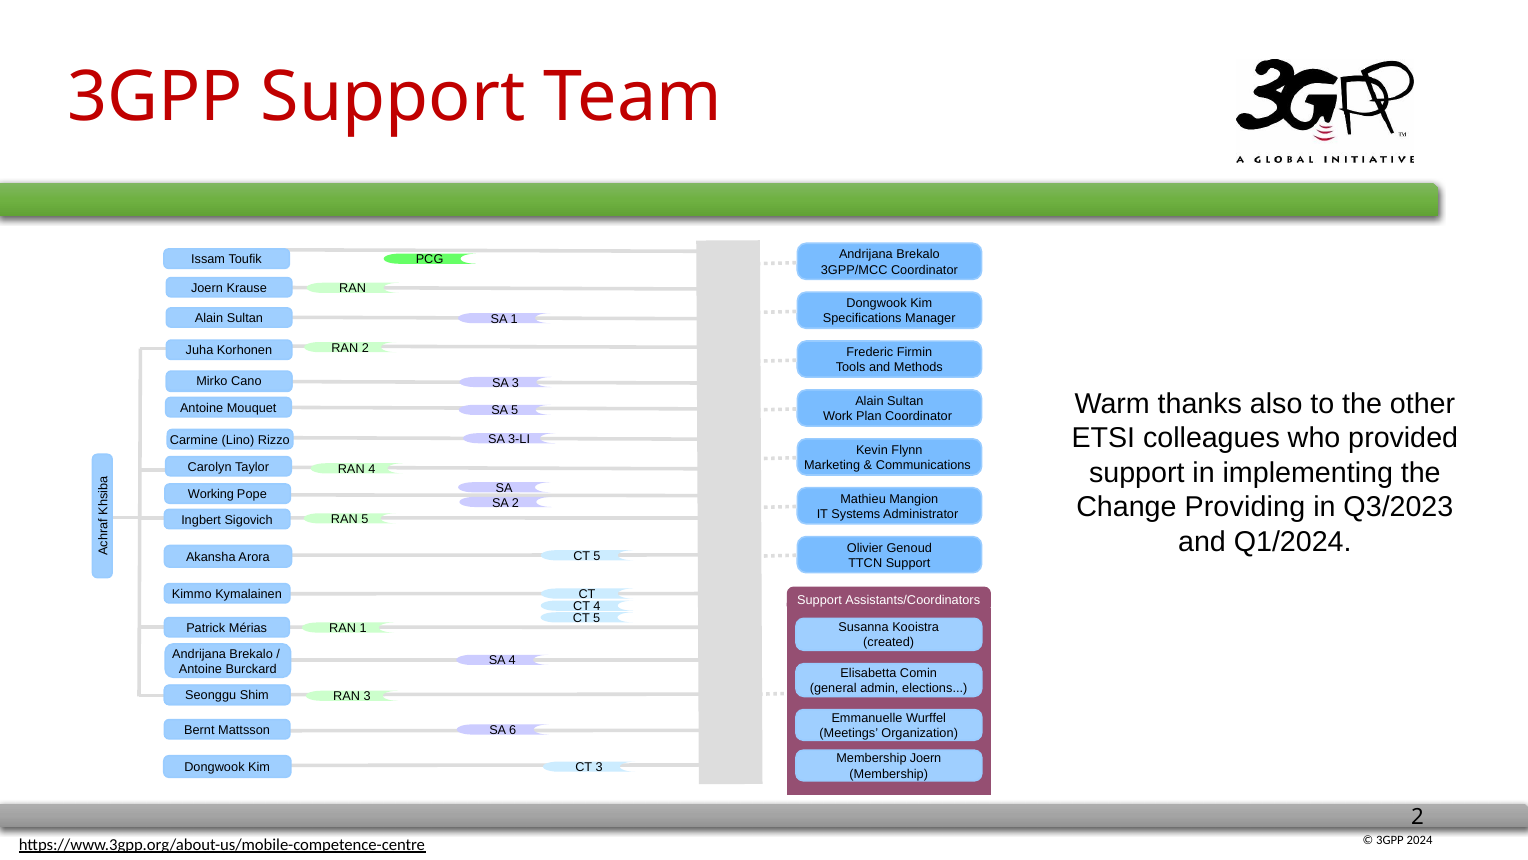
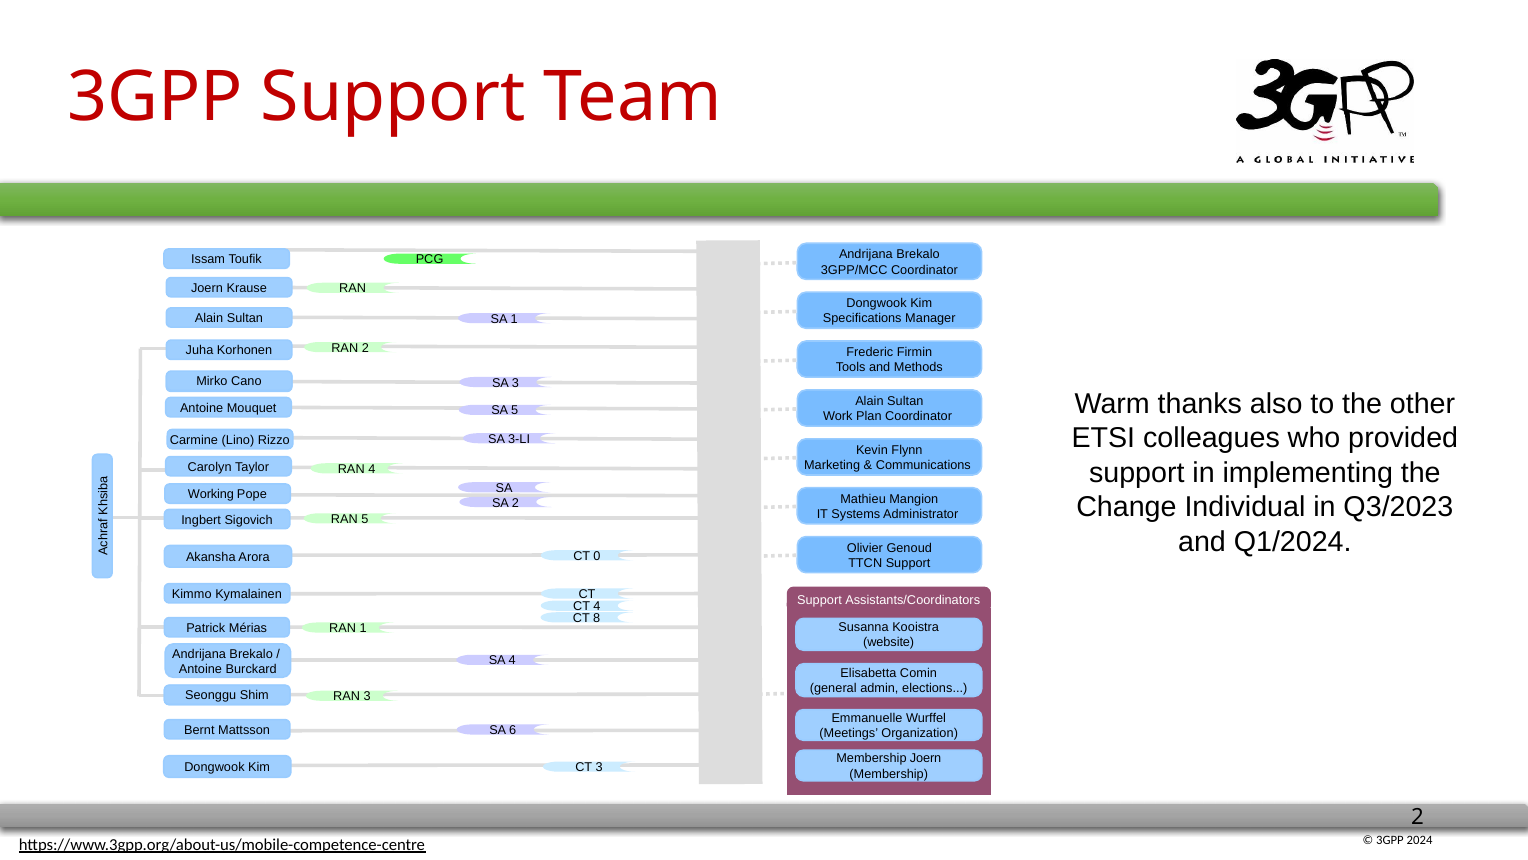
Providing: Providing -> Individual
5 at (597, 556): 5 -> 0
5 at (597, 618): 5 -> 8
created: created -> website
